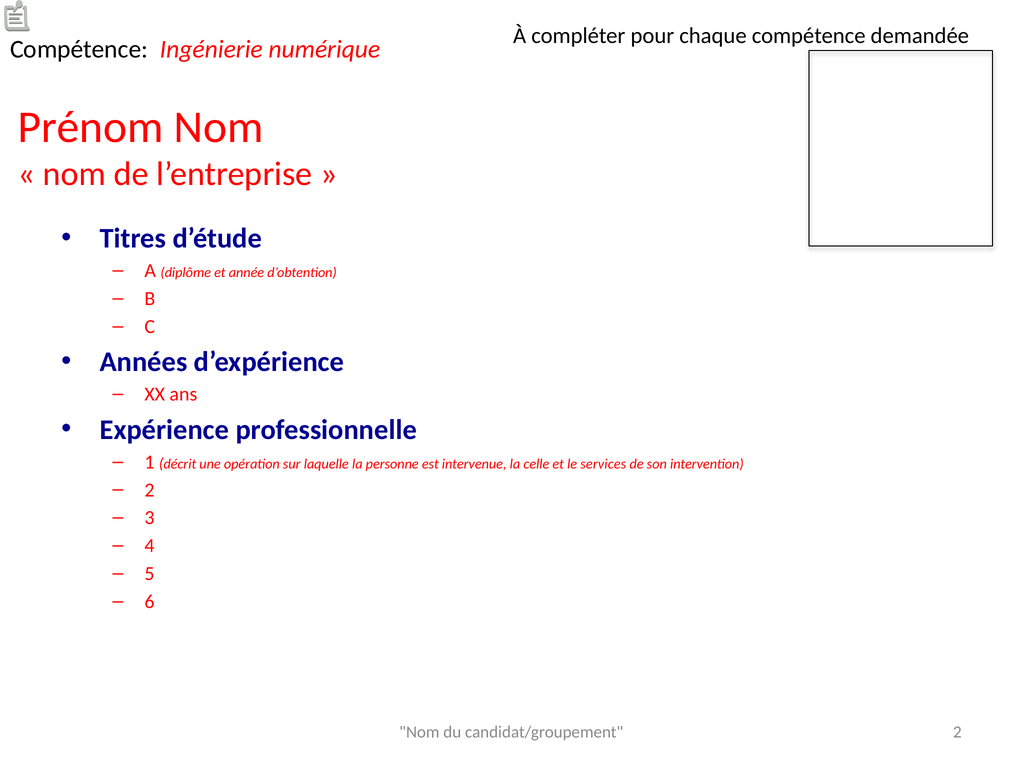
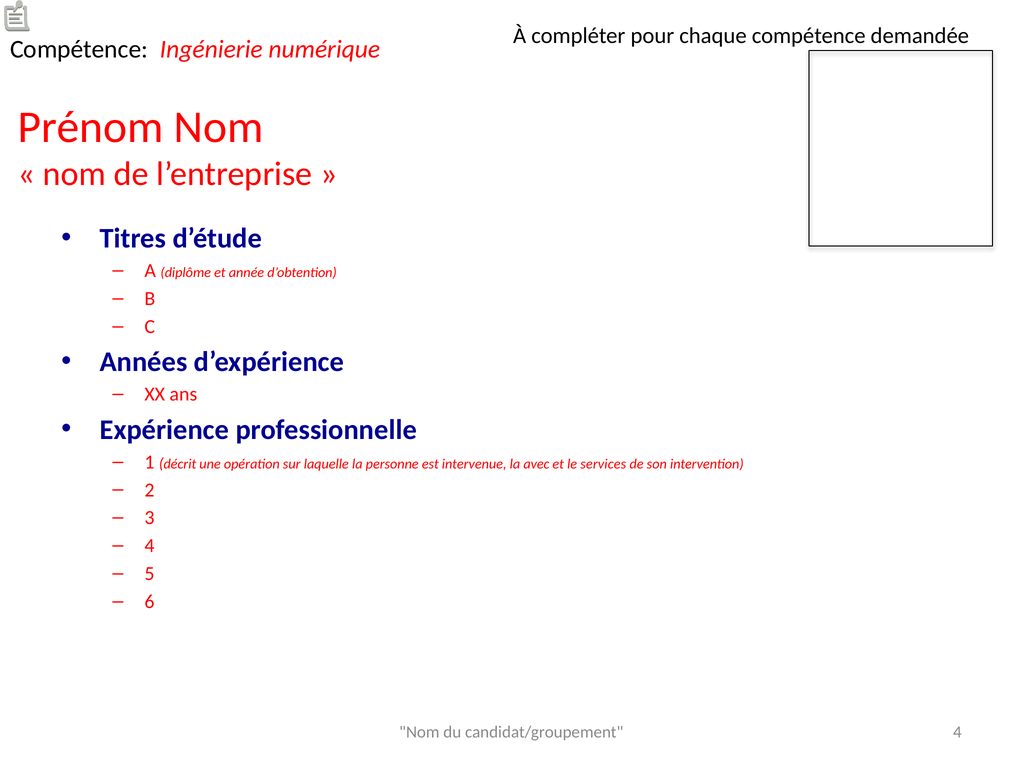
celle: celle -> avec
candidat/groupement 2: 2 -> 4
